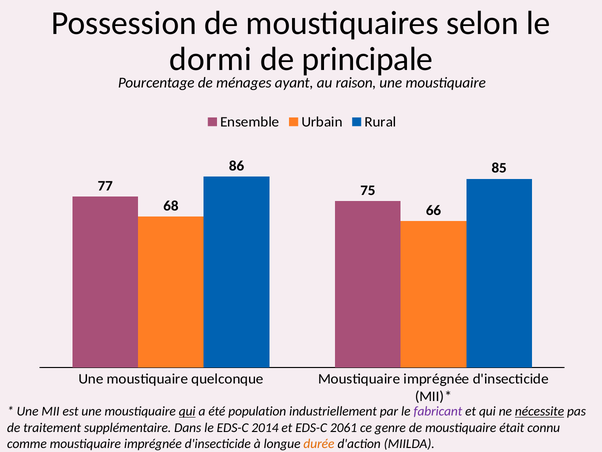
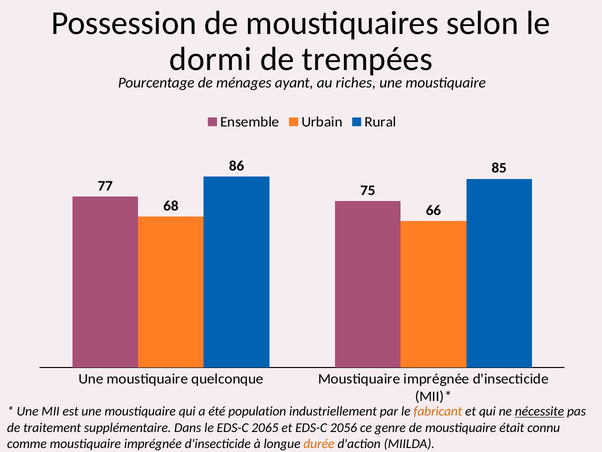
principale: principale -> trempées
raison: raison -> riches
qui at (187, 411) underline: present -> none
fabricant colour: purple -> orange
2014: 2014 -> 2065
2061: 2061 -> 2056
